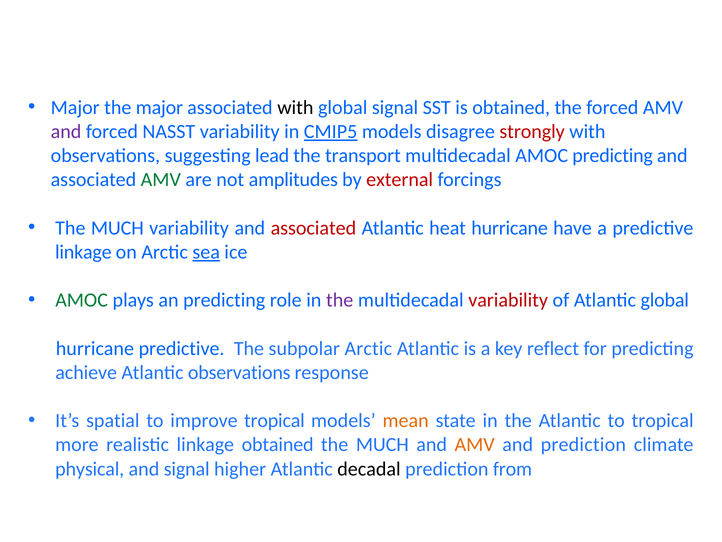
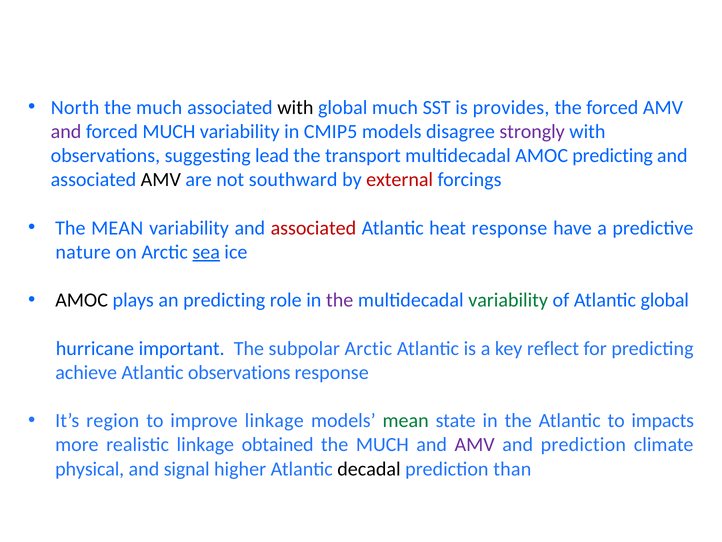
Major at (75, 107): Major -> North
major at (159, 107): major -> much
global signal: signal -> much
is obtained: obtained -> provides
forced NASST: NASST -> MUCH
CMIP5 underline: present -> none
strongly colour: red -> purple
AMV at (161, 180) colour: green -> black
amplitudes: amplitudes -> southward
MUCH at (117, 228): MUCH -> MEAN
heat hurricane: hurricane -> response
linkage at (83, 252): linkage -> nature
AMOC at (82, 300) colour: green -> black
variability at (508, 300) colour: red -> green
hurricane predictive: predictive -> important
spatial: spatial -> region
improve tropical: tropical -> linkage
mean at (406, 420) colour: orange -> green
to tropical: tropical -> impacts
AMV at (475, 444) colour: orange -> purple
from: from -> than
